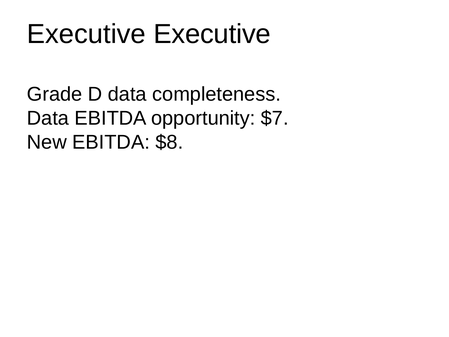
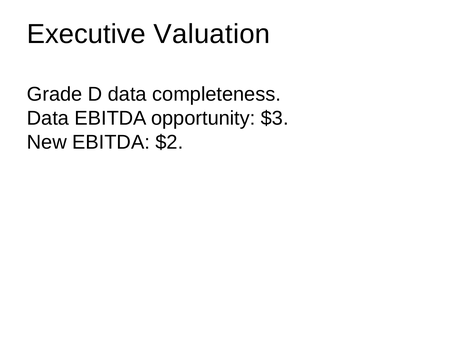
Executive Executive: Executive -> Valuation
$7: $7 -> $3
$8: $8 -> $2
